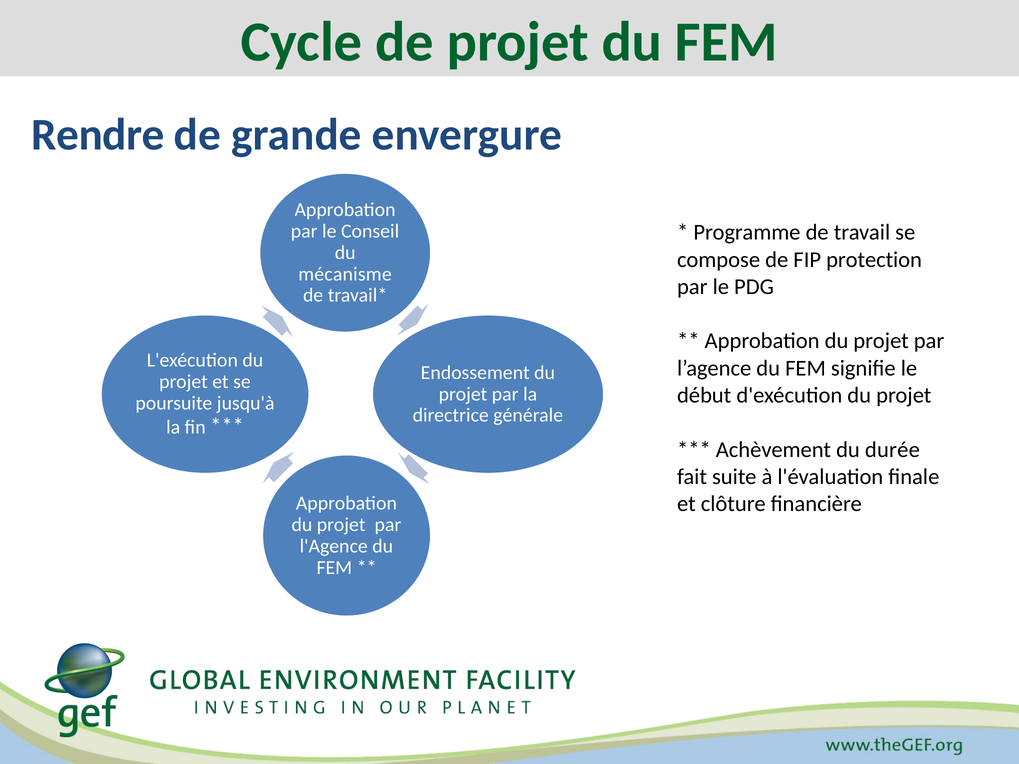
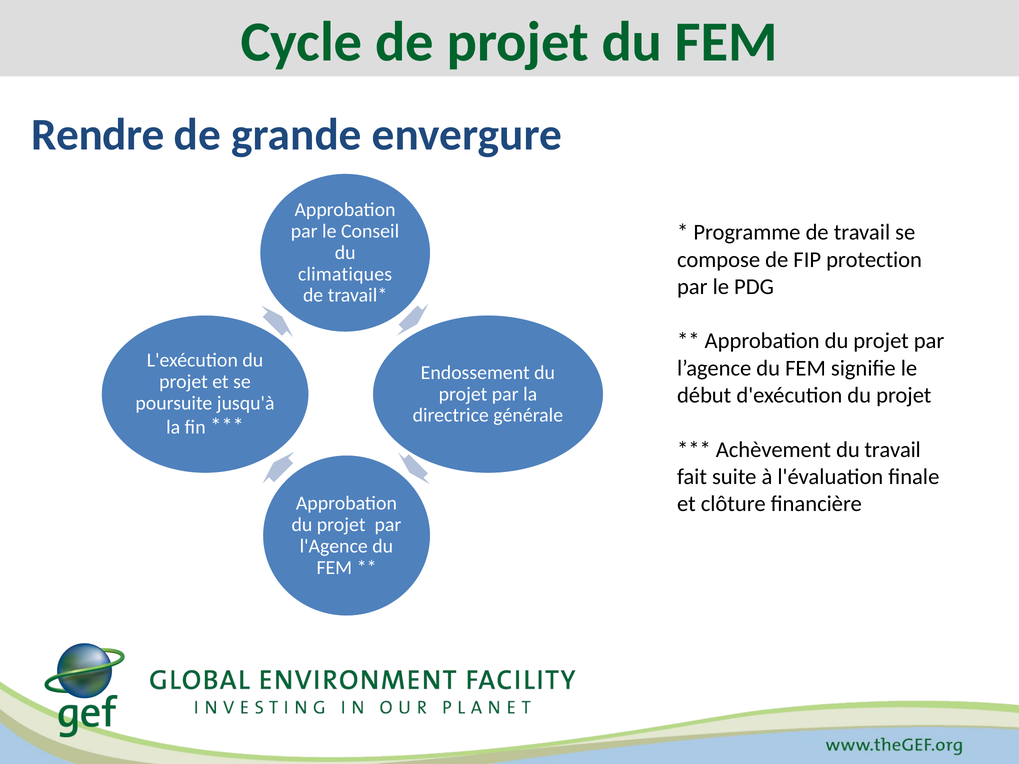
mécanisme: mécanisme -> climatiques
du durée: durée -> travail
